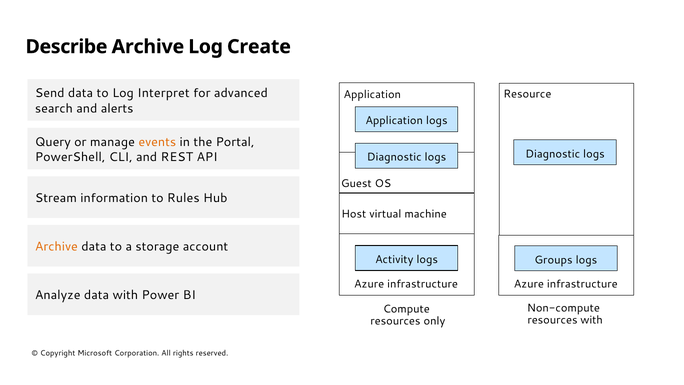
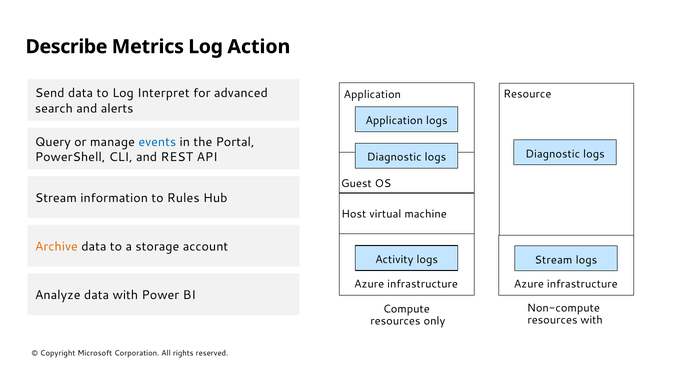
Describe Archive: Archive -> Metrics
Create: Create -> Action
events colour: orange -> blue
Groups at (553, 260): Groups -> Stream
